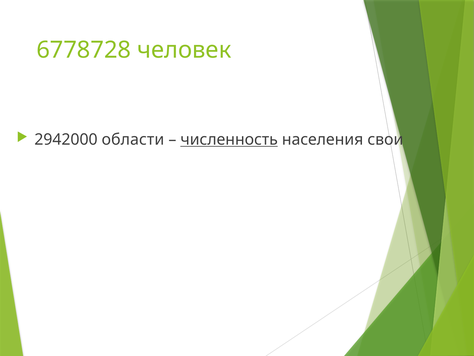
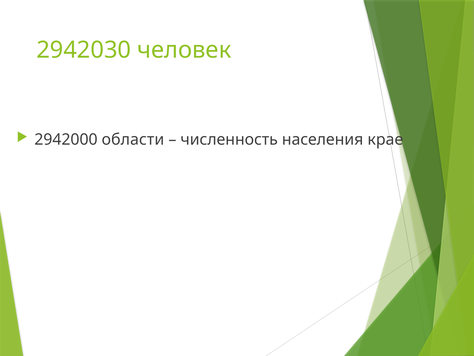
6778728: 6778728 -> 2942030
численность underline: present -> none
свои: свои -> крае
